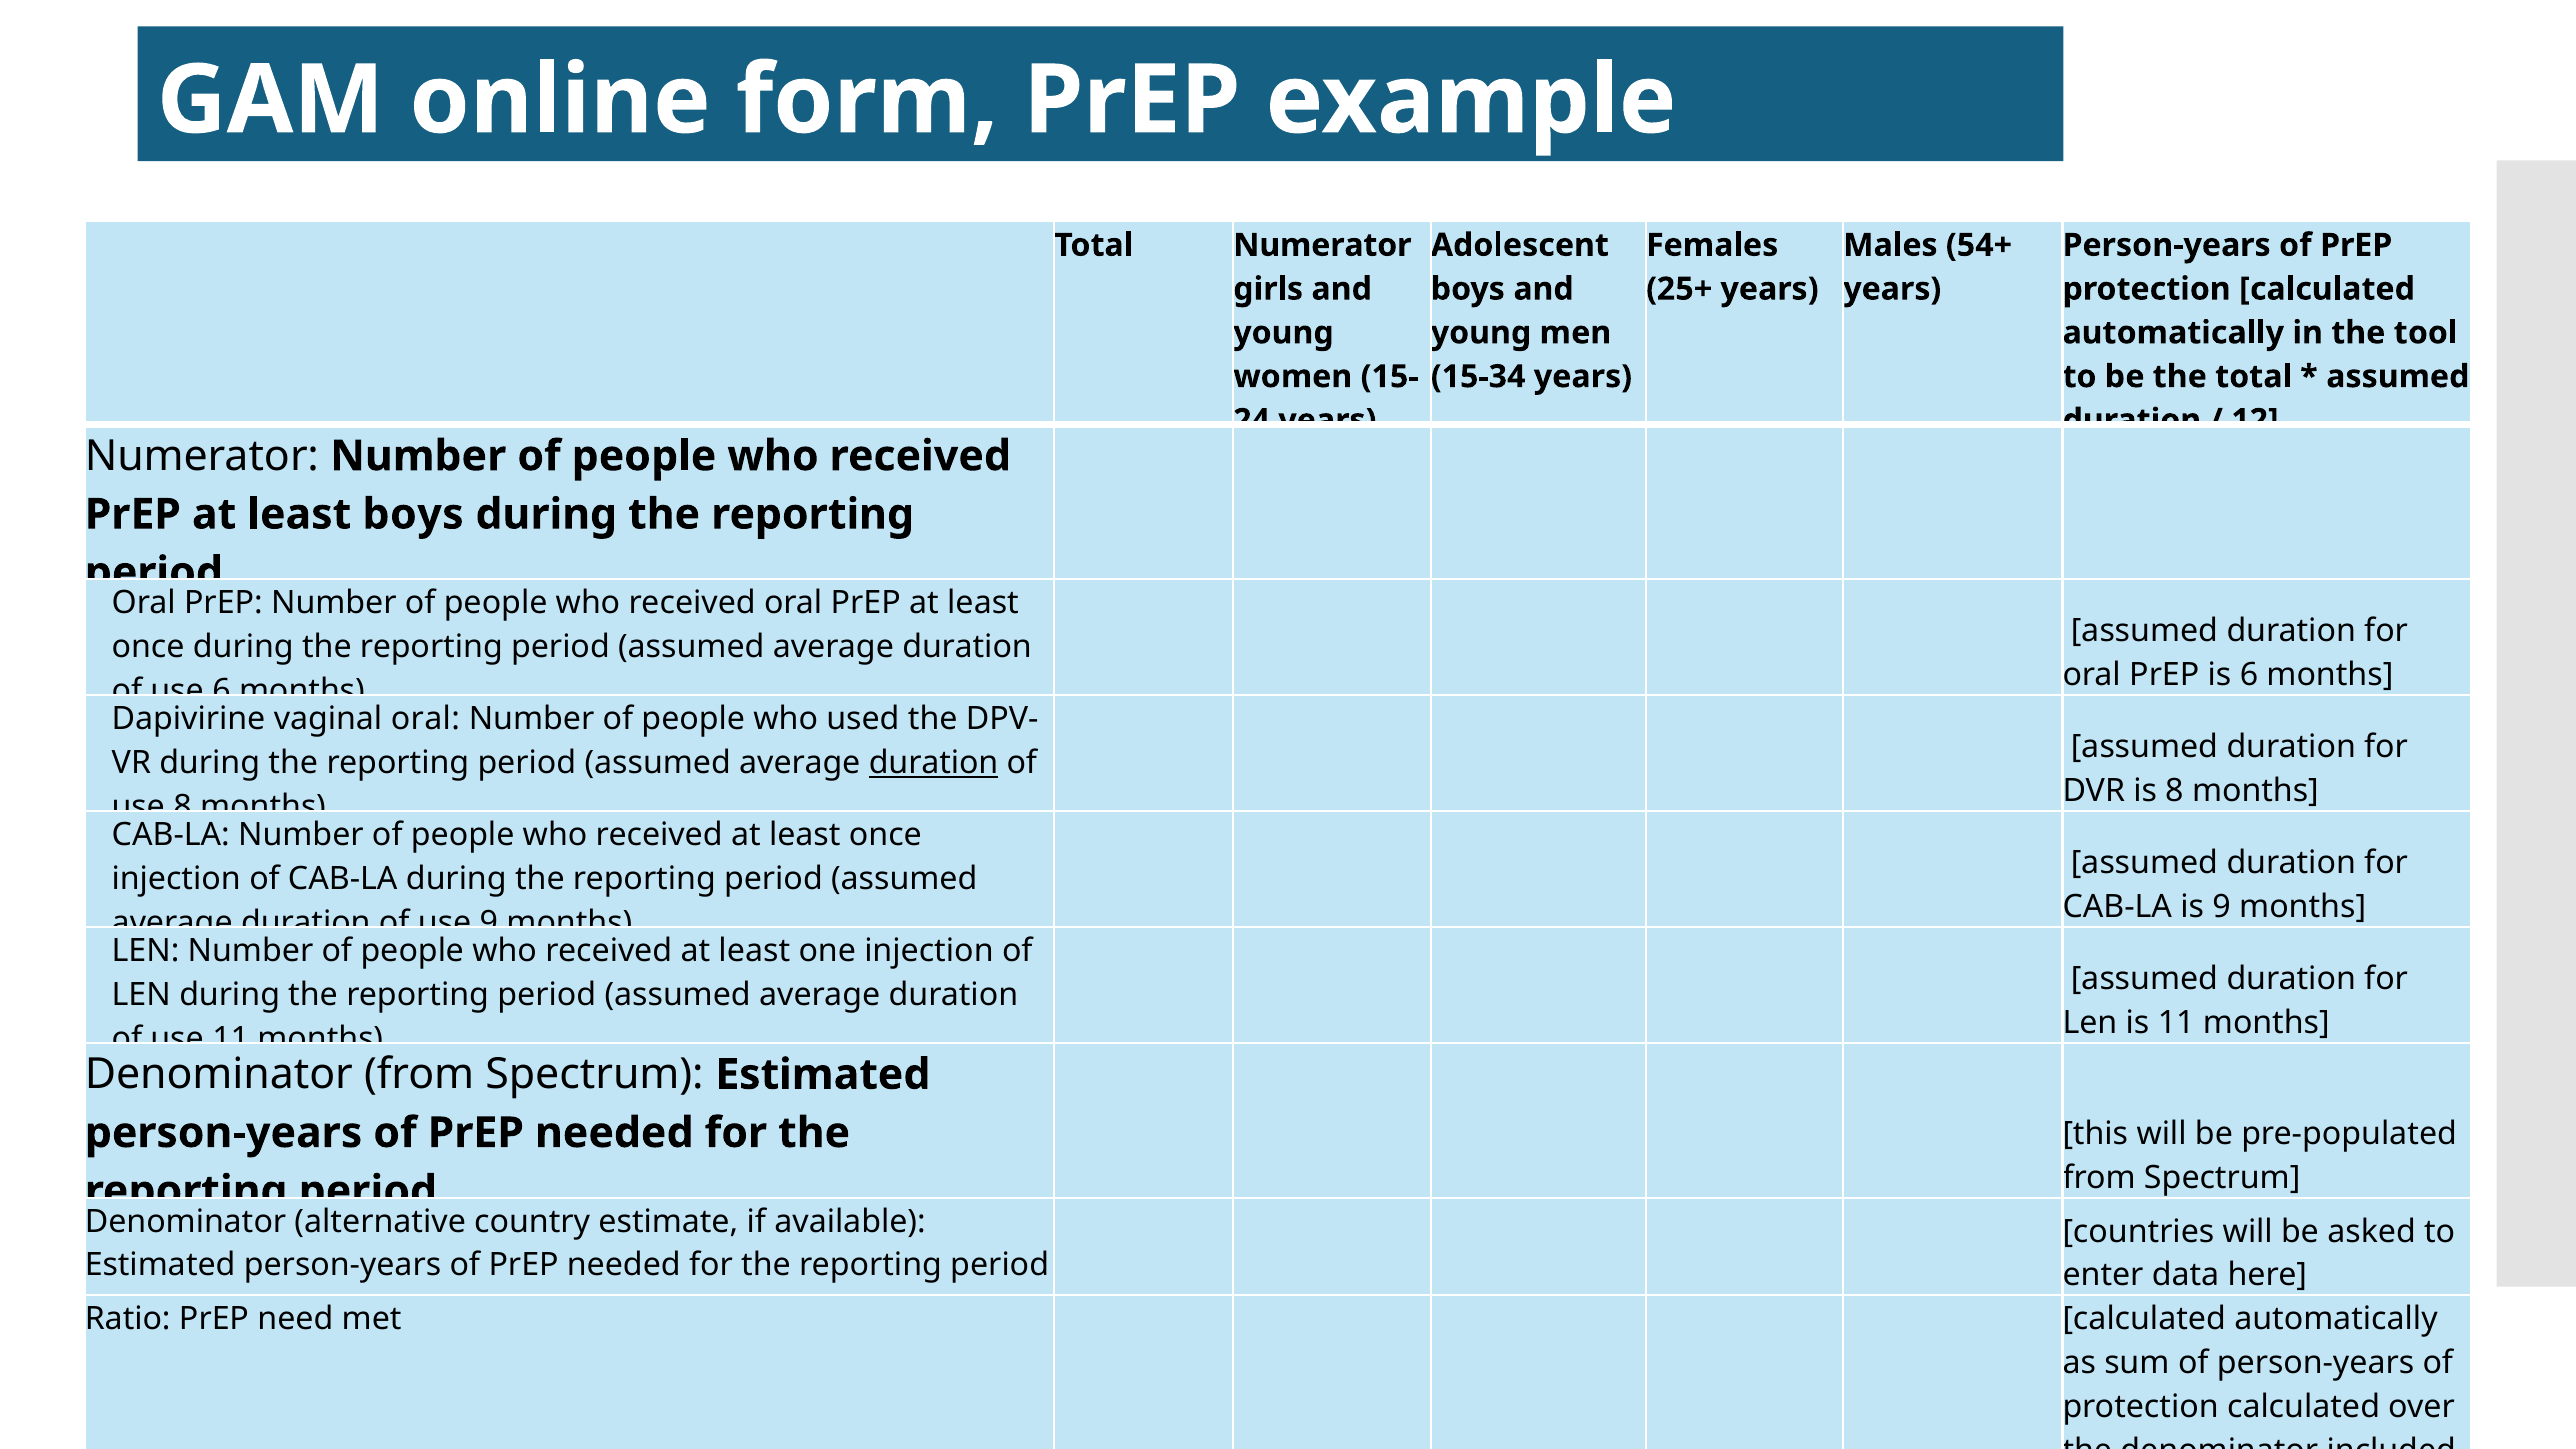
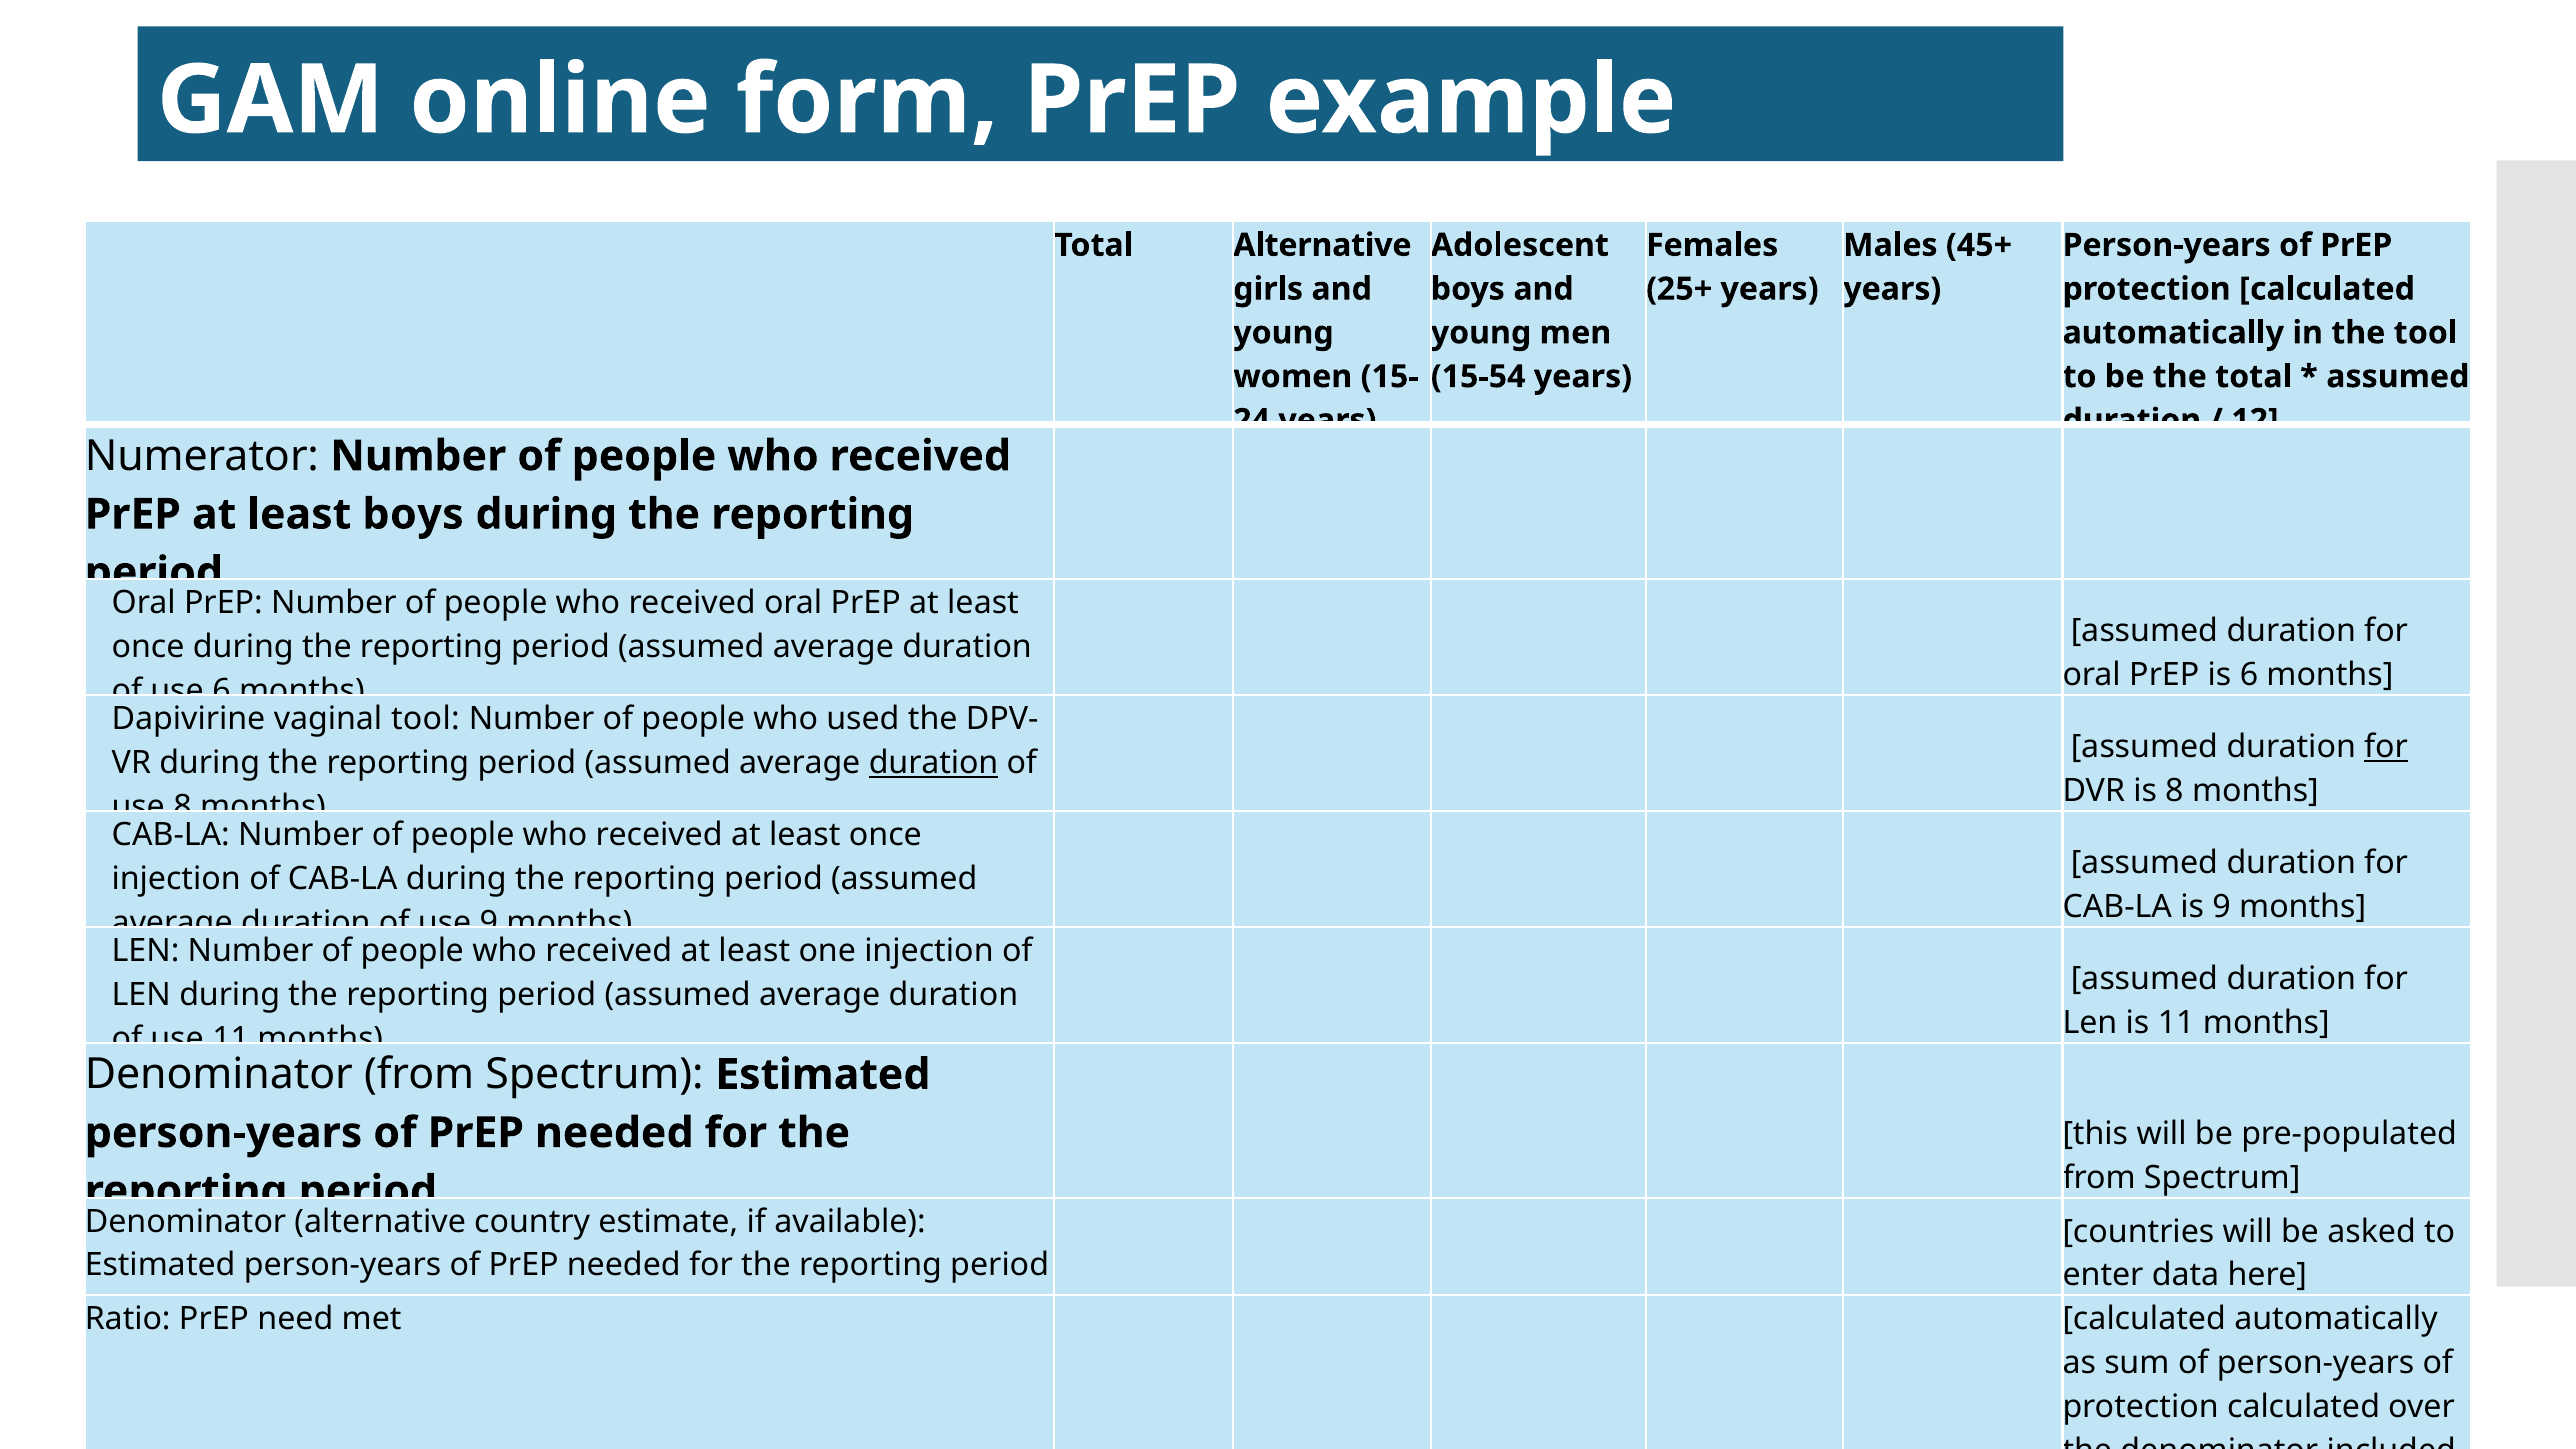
Total Numerator: Numerator -> Alternative
54+: 54+ -> 45+
15-34: 15-34 -> 15-54
vaginal oral: oral -> tool
for at (2386, 747) underline: none -> present
